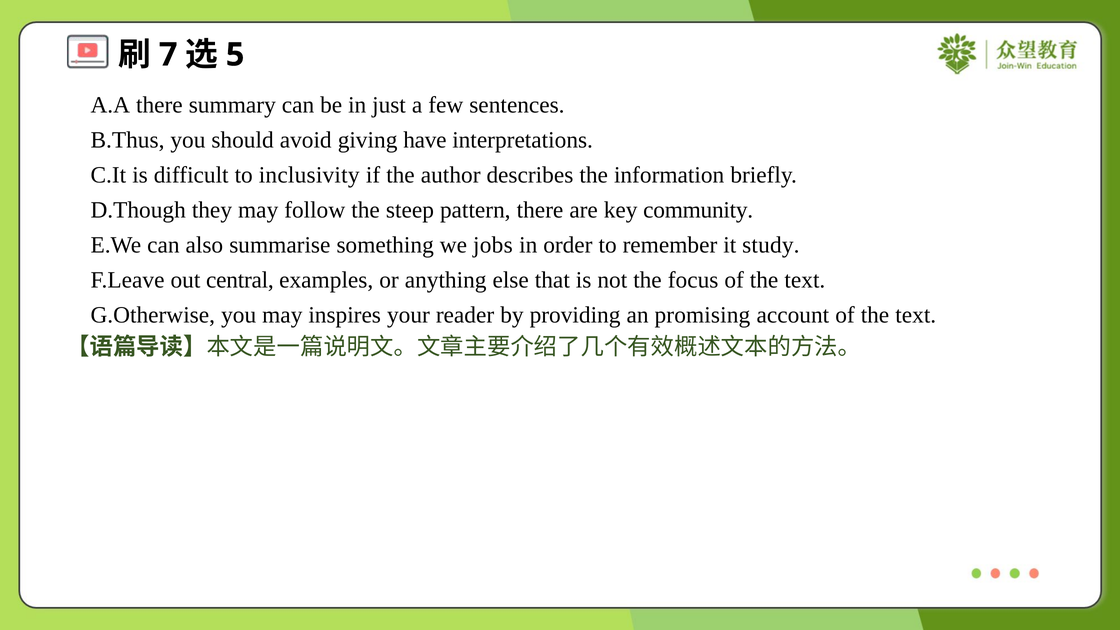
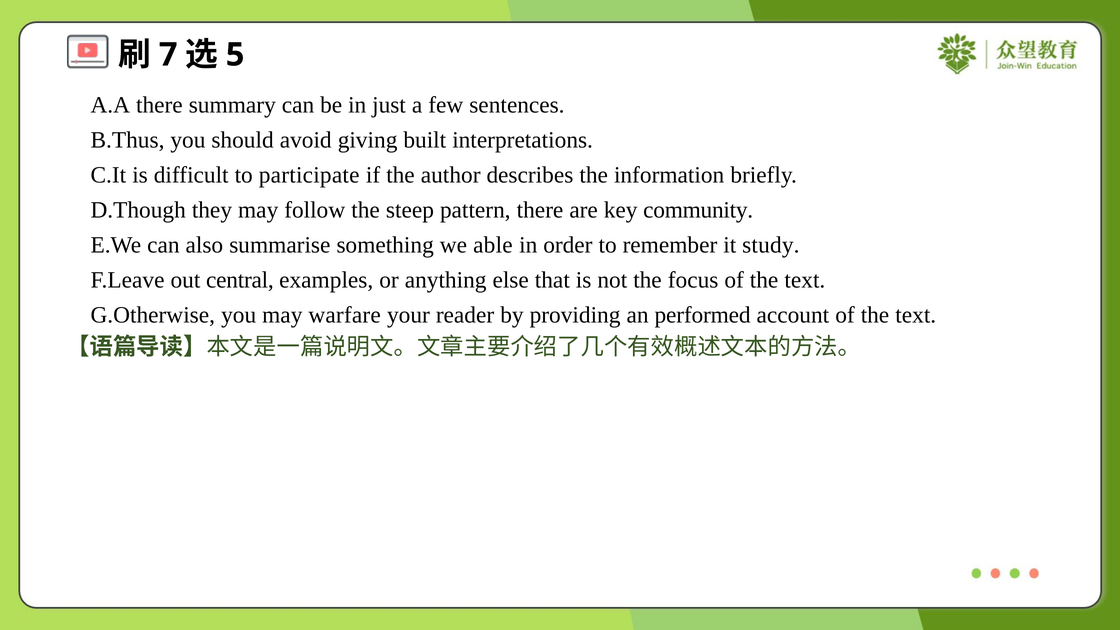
have: have -> built
inclusivity: inclusivity -> participate
jobs: jobs -> able
inspires: inspires -> warfare
promising: promising -> performed
